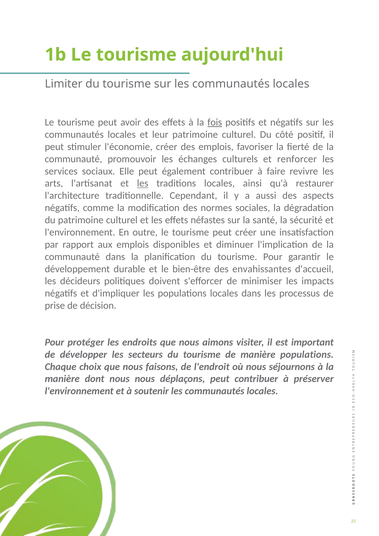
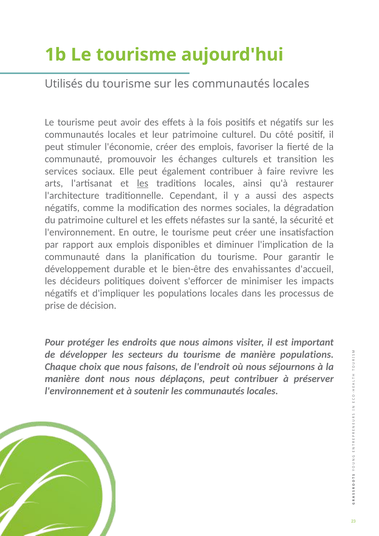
Limiter: Limiter -> Utilisés
fois underline: present -> none
renforcer: renforcer -> transition
